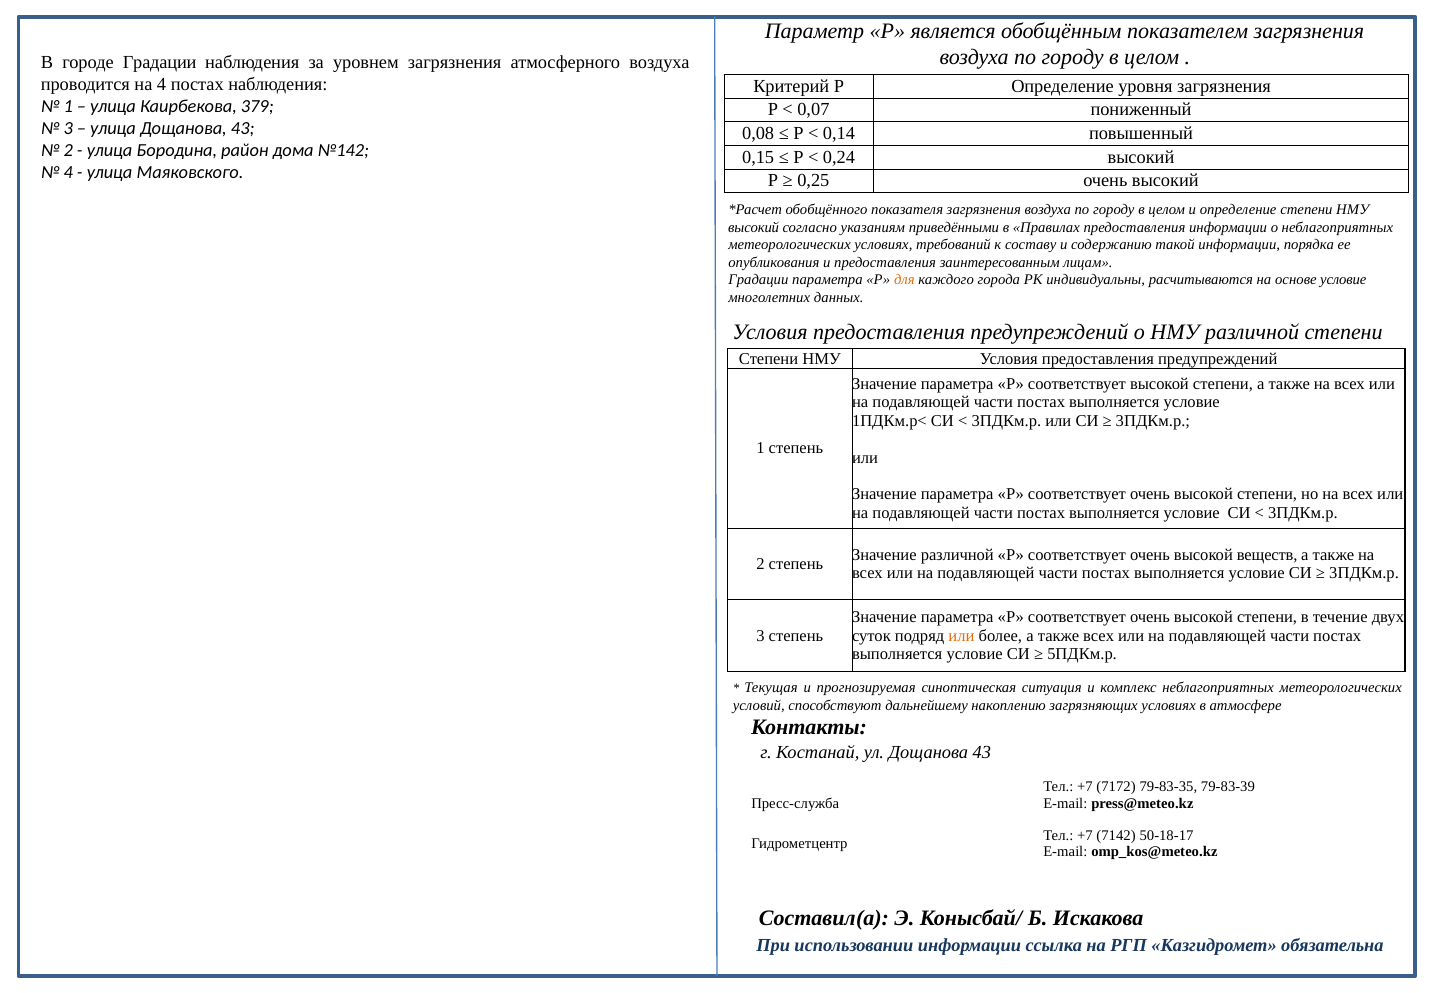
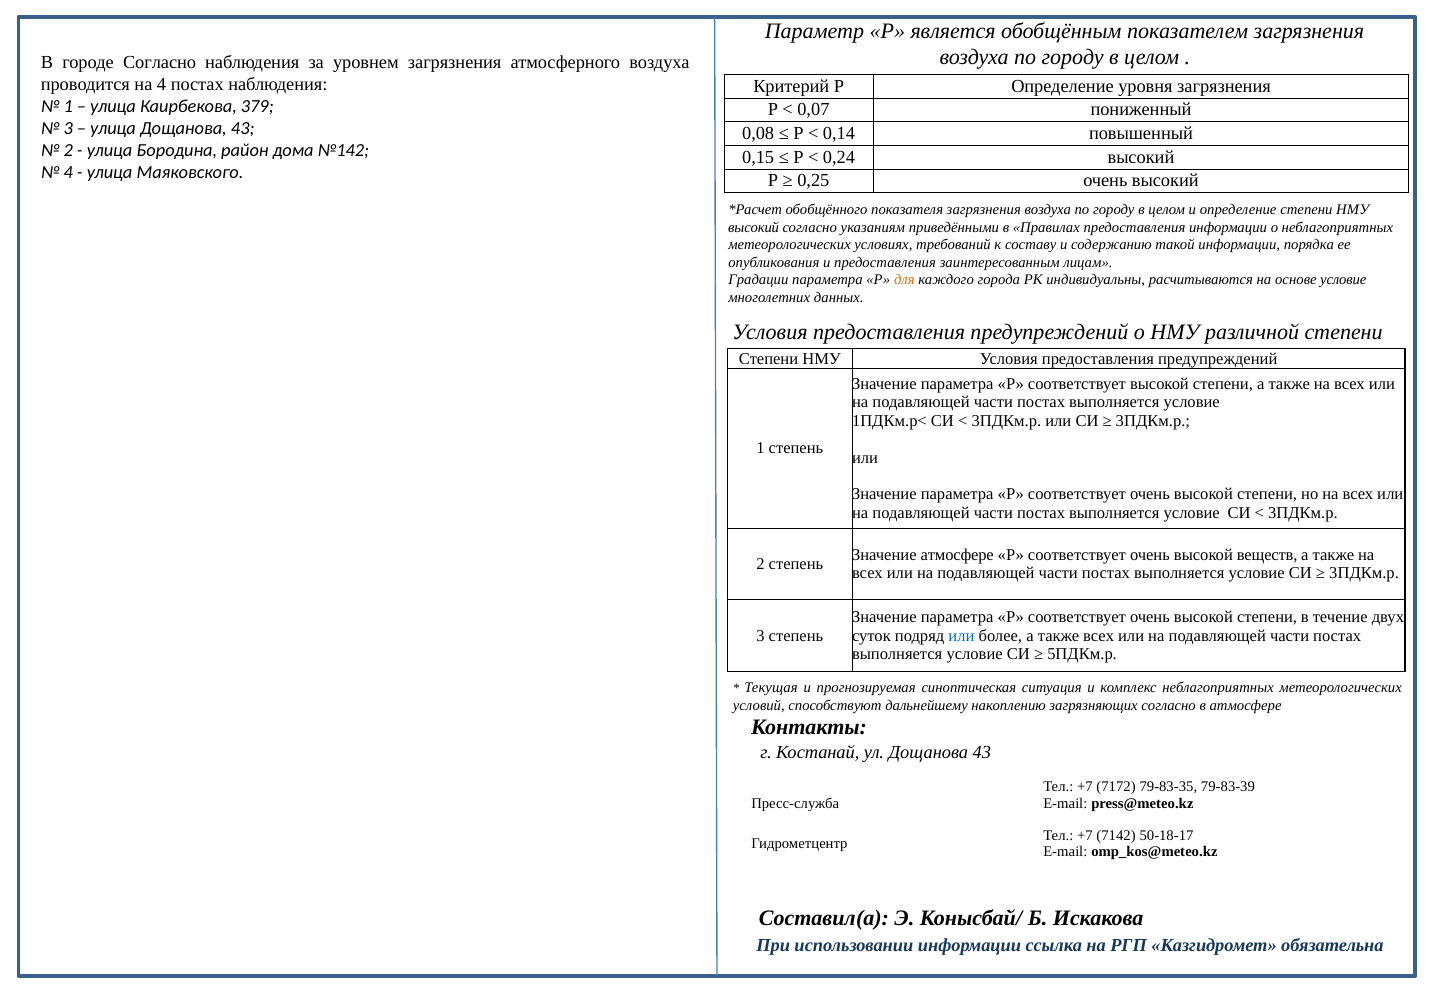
городе Градации: Градации -> Согласно
Значение различной: различной -> атмосфере
или at (961, 636) colour: orange -> blue
загрязняющих условиях: условиях -> согласно
